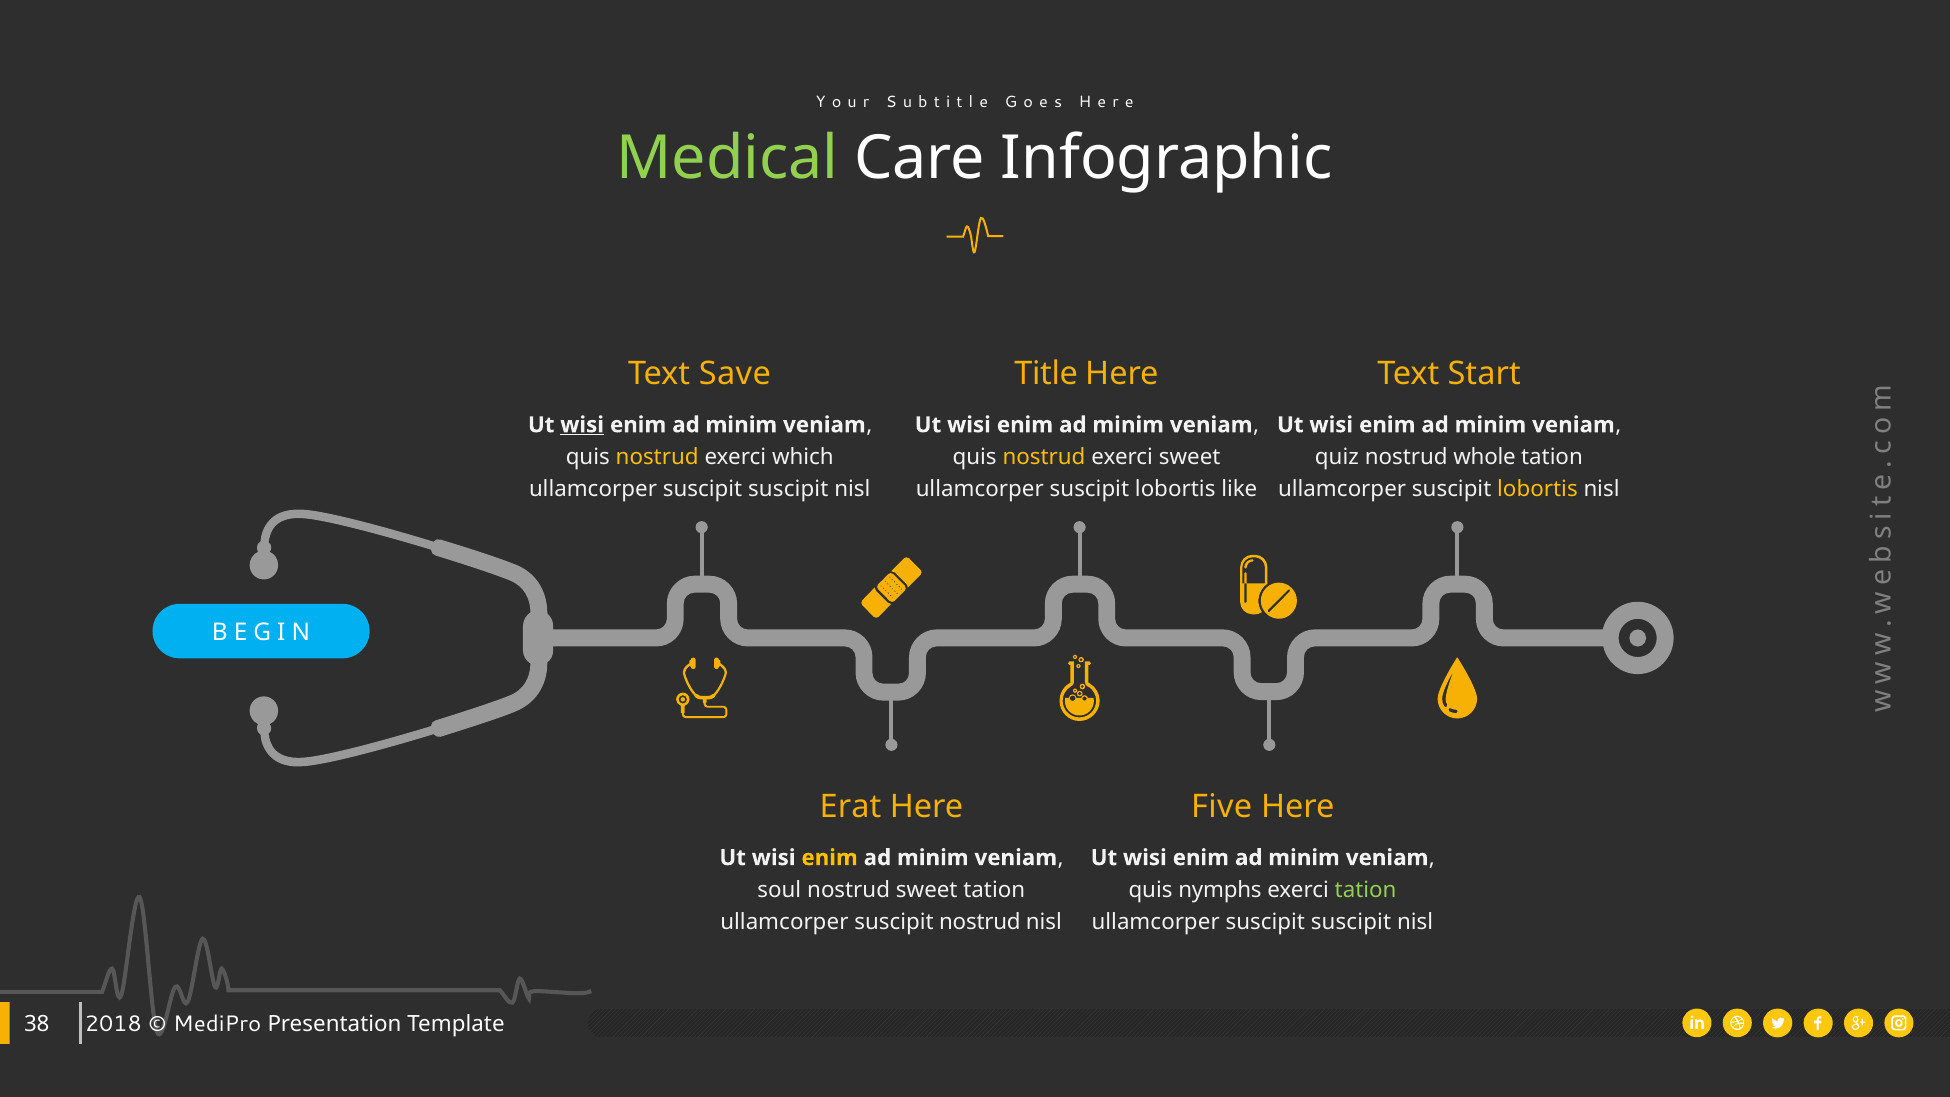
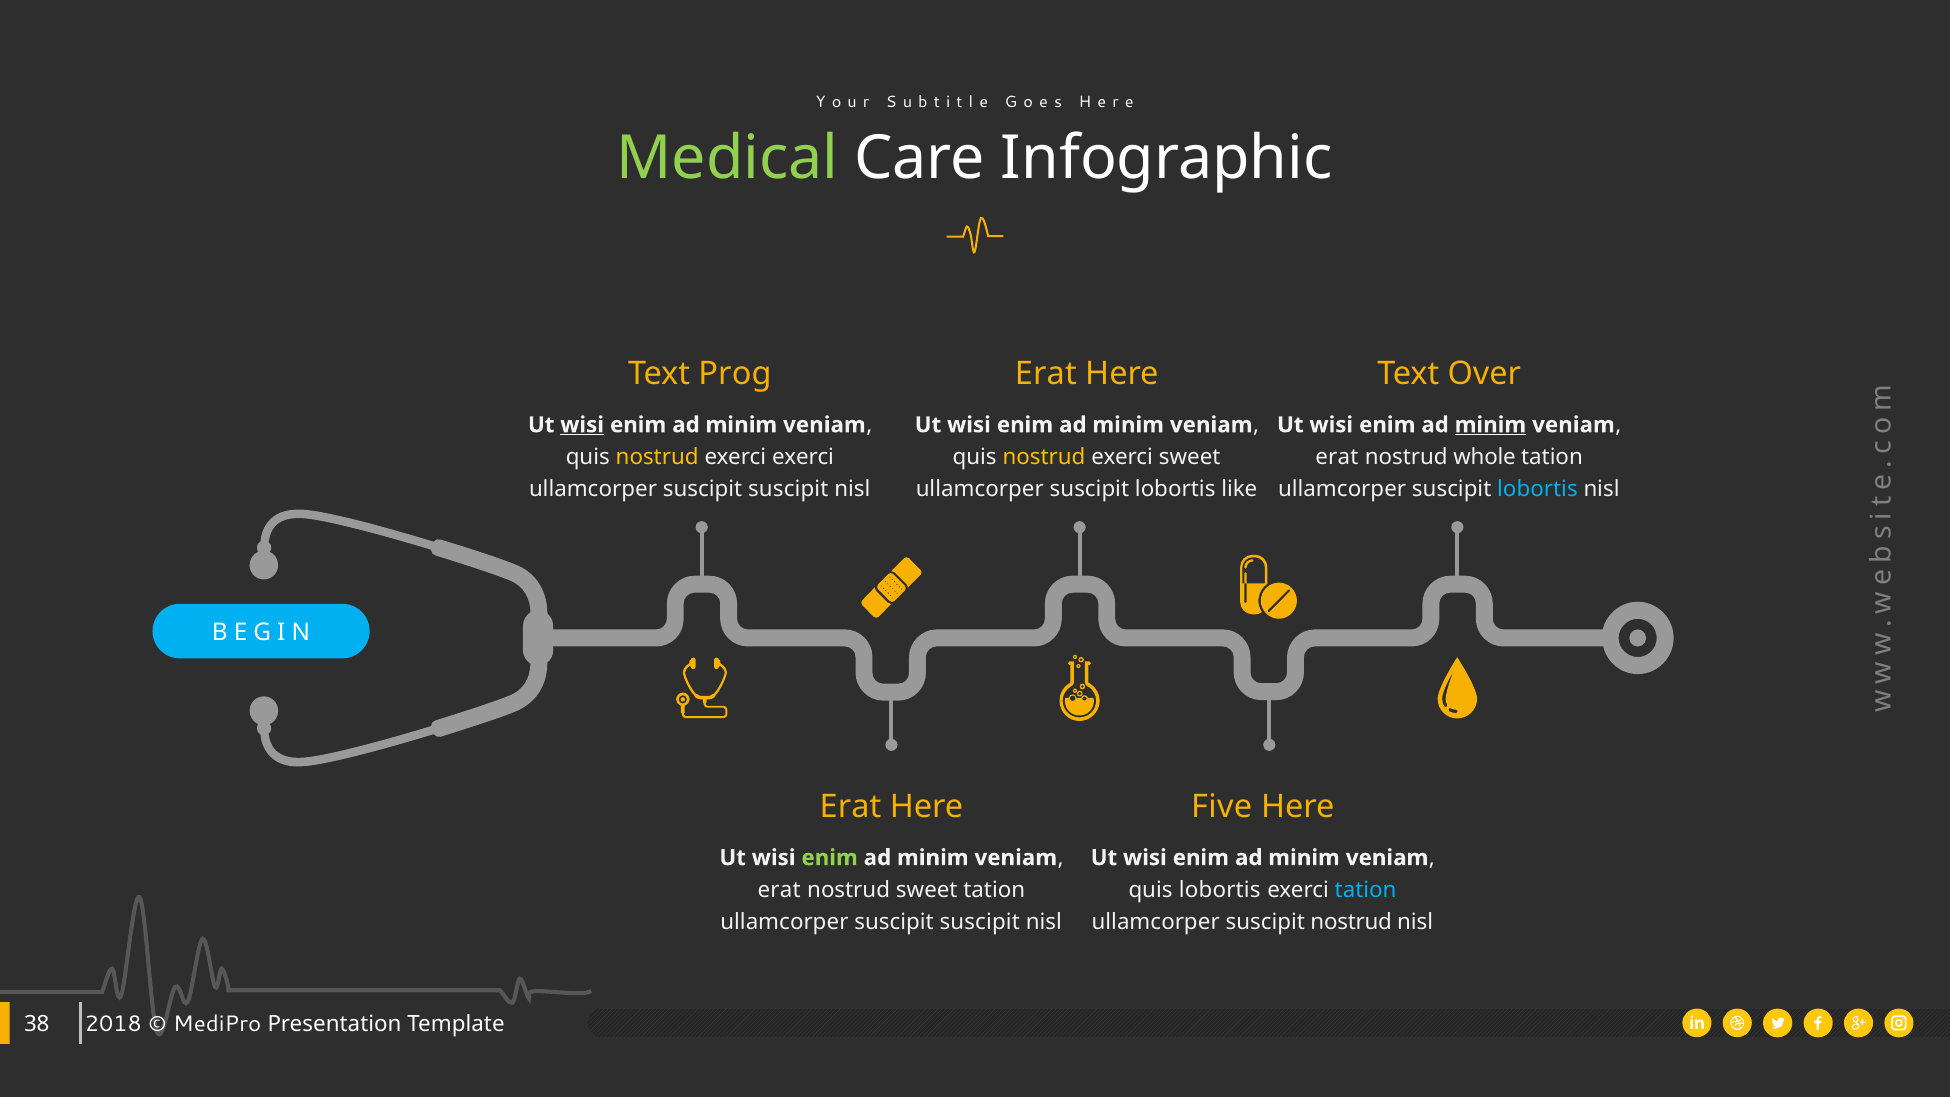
Save: Save -> Prog
Title at (1046, 374): Title -> Erat
Start: Start -> Over
minim at (1490, 425) underline: none -> present
exerci which: which -> exerci
quiz at (1337, 457): quiz -> erat
lobortis at (1537, 489) colour: yellow -> light blue
enim at (830, 858) colour: yellow -> light green
soul at (779, 890): soul -> erat
quis nymphs: nymphs -> lobortis
tation at (1366, 890) colour: light green -> light blue
nostrud at (980, 922): nostrud -> suscipit
suscipit at (1351, 922): suscipit -> nostrud
